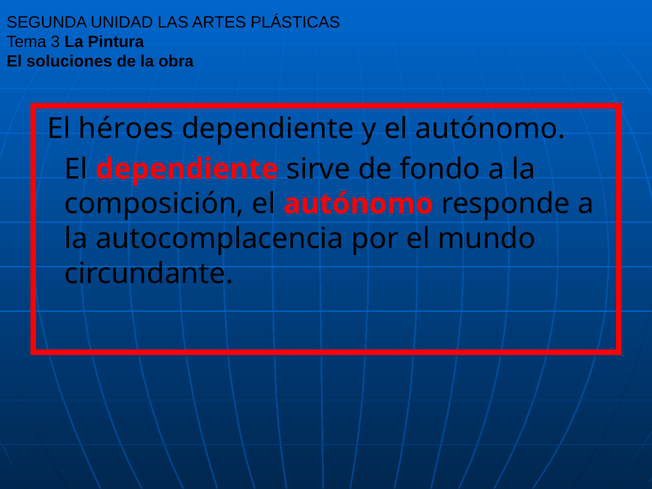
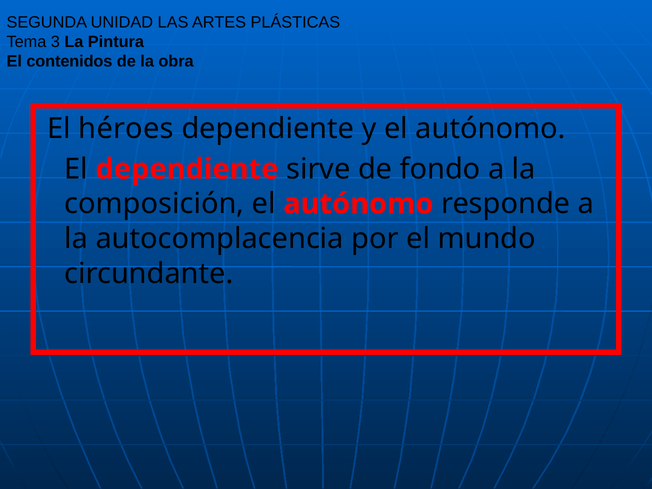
soluciones: soluciones -> contenidos
